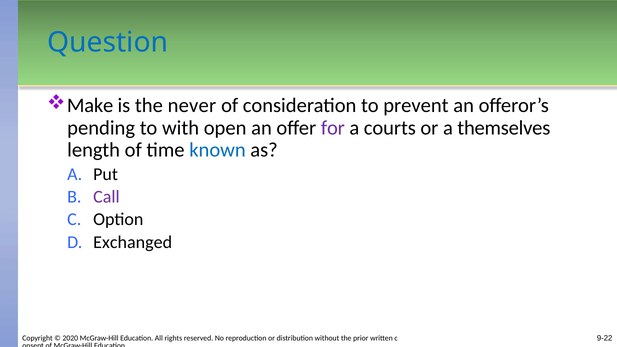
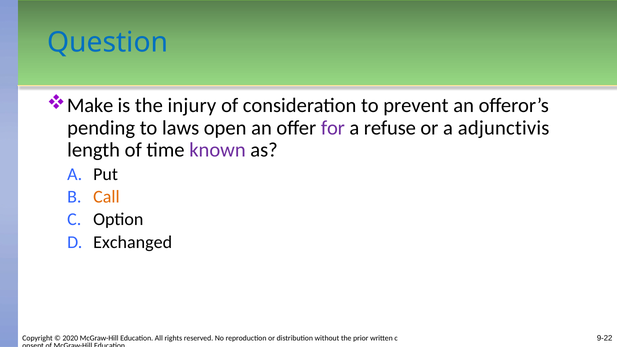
never: never -> injury
with: with -> laws
courts: courts -> refuse
themselves: themselves -> adjunctivis
known colour: blue -> purple
Call colour: purple -> orange
